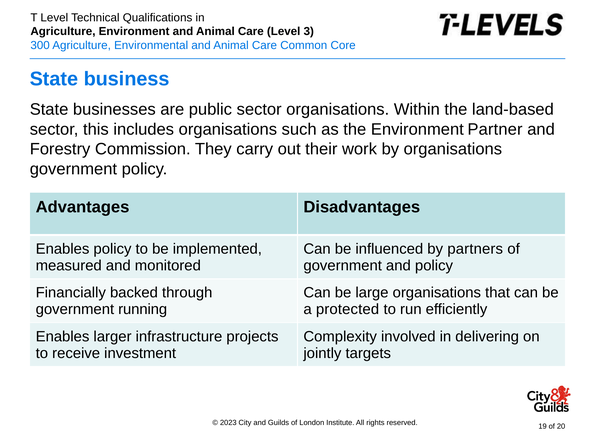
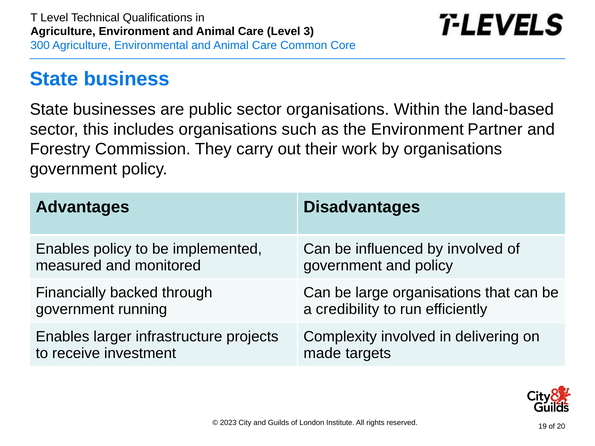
by partners: partners -> involved
protected: protected -> credibility
jointly: jointly -> made
